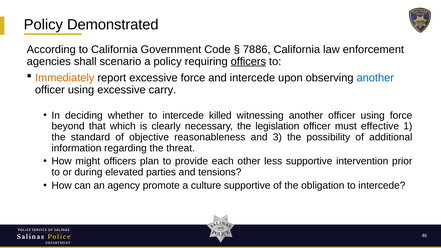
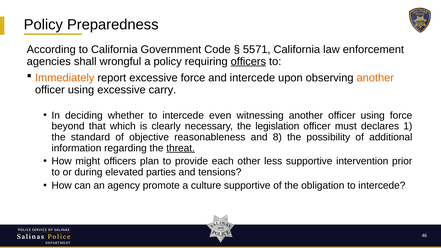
Demonstrated: Demonstrated -> Preparedness
7886: 7886 -> 5571
scenario: scenario -> wrongful
another at (375, 78) colour: blue -> orange
killed: killed -> even
effective: effective -> declares
3: 3 -> 8
threat underline: none -> present
